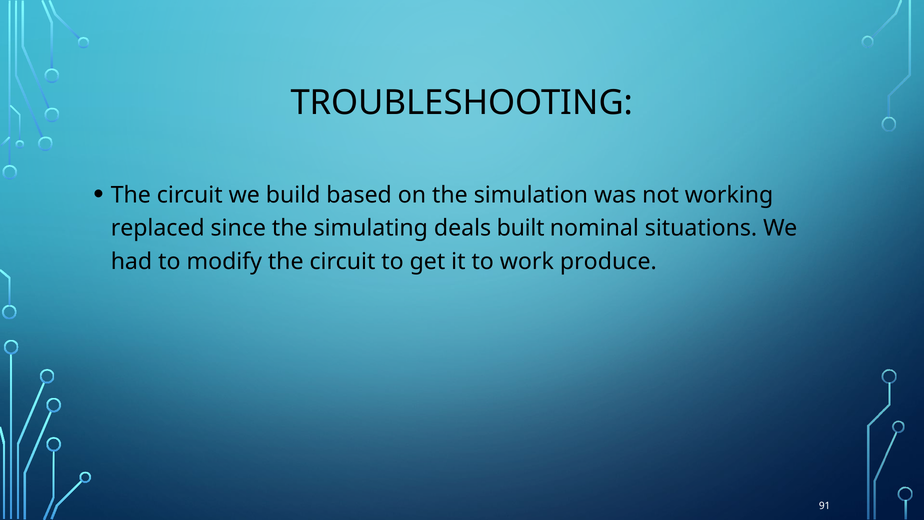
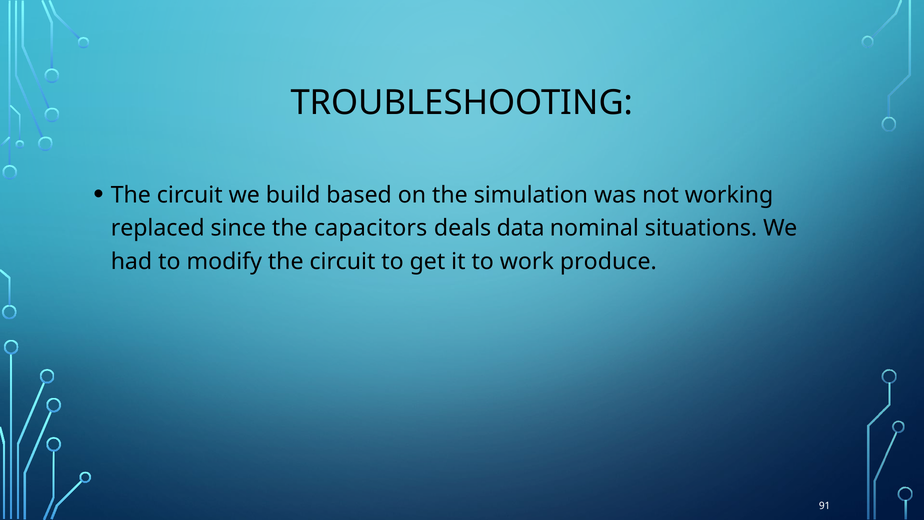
simulating: simulating -> capacitors
built: built -> data
